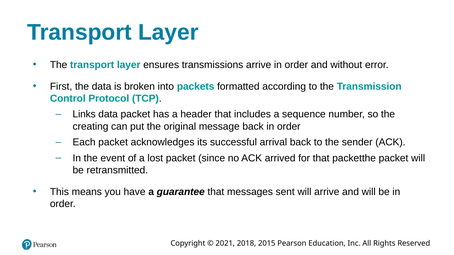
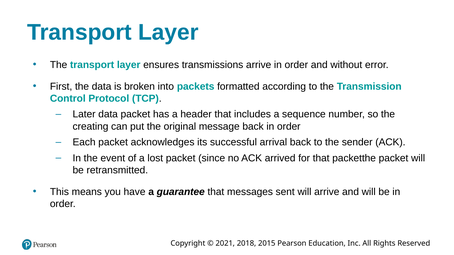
Links: Links -> Later
